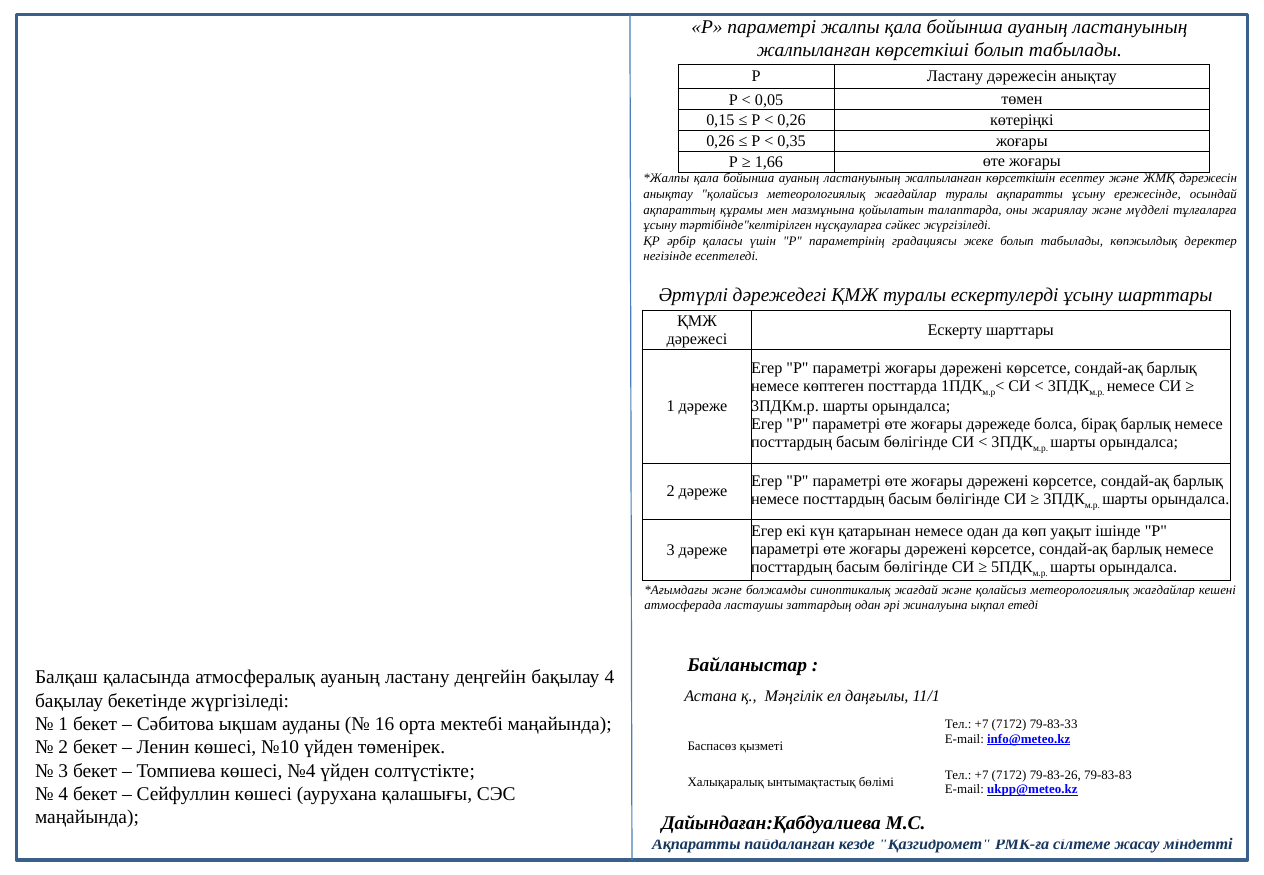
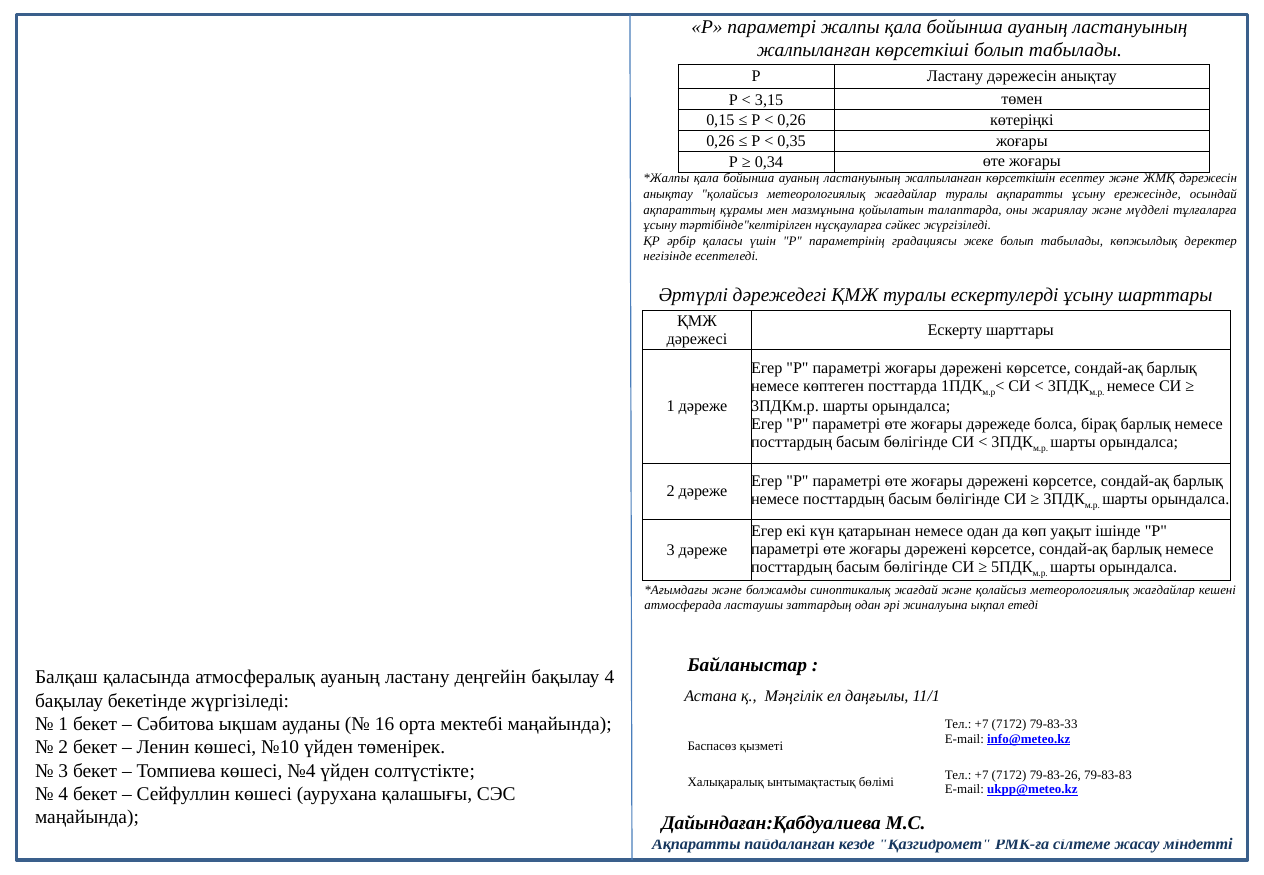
0,05: 0,05 -> 3,15
1,66: 1,66 -> 0,34
